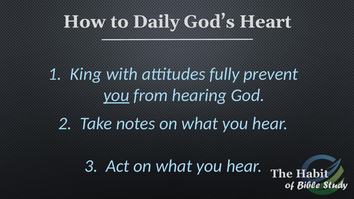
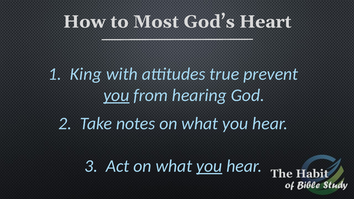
Daily: Daily -> Most
fully: fully -> true
you at (209, 166) underline: none -> present
